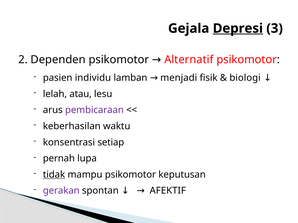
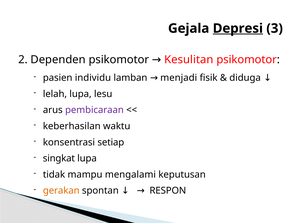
Alternatif: Alternatif -> Kesulitan
biologi: biologi -> diduga
lelah atau: atau -> lupa
pernah: pernah -> singkat
tidak underline: present -> none
mampu psikomotor: psikomotor -> mengalami
gerakan colour: purple -> orange
AFEKTIF: AFEKTIF -> RESPON
